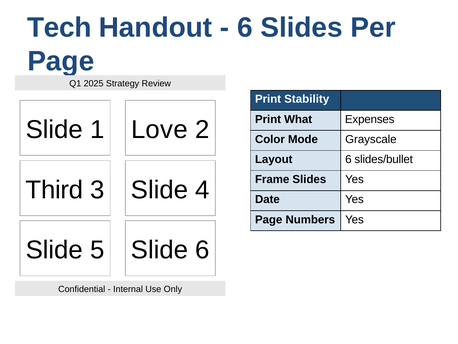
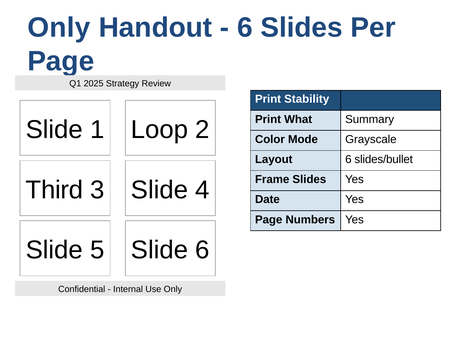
Tech at (59, 28): Tech -> Only
Expenses: Expenses -> Summary
Love: Love -> Loop
